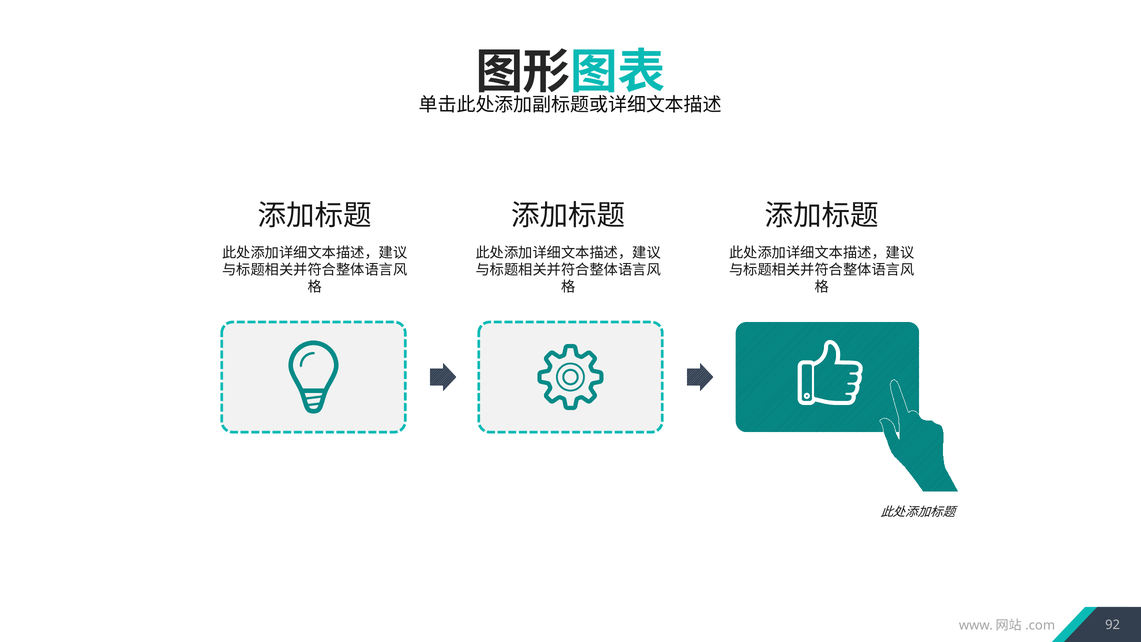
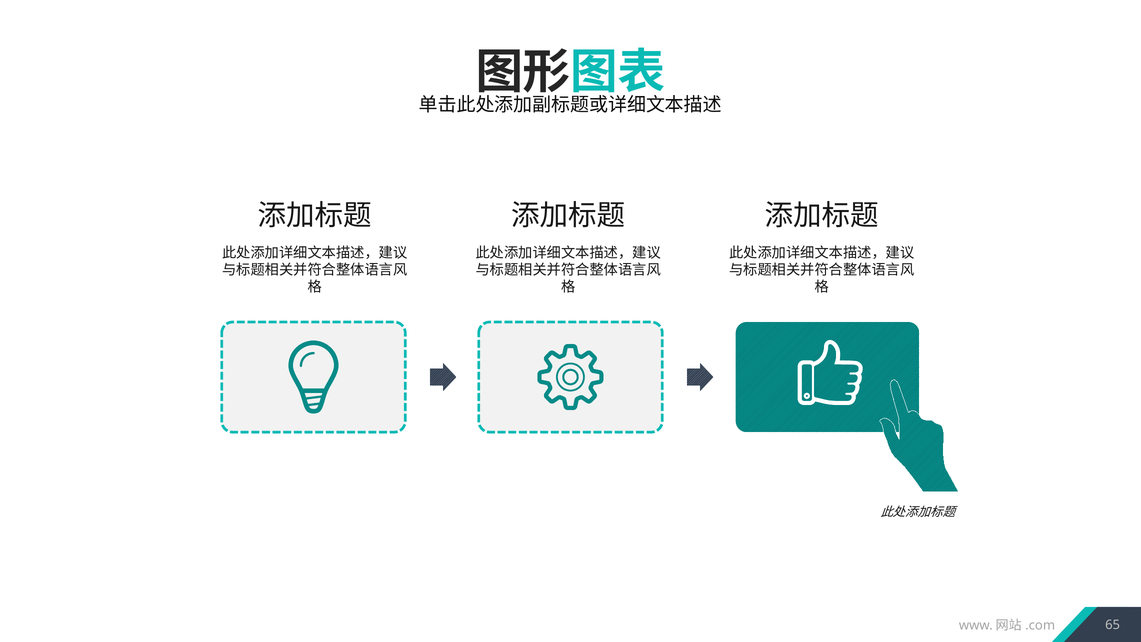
92: 92 -> 65
